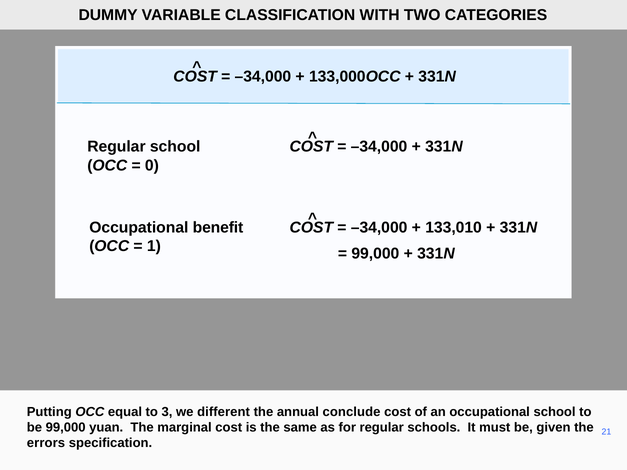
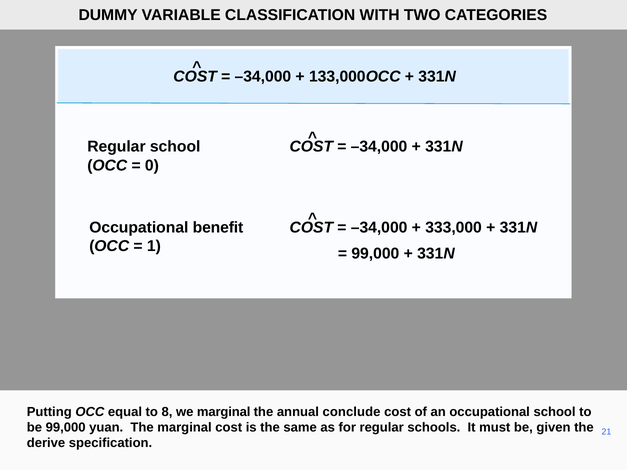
133,010: 133,010 -> 333,000
3: 3 -> 8
we different: different -> marginal
errors: errors -> derive
